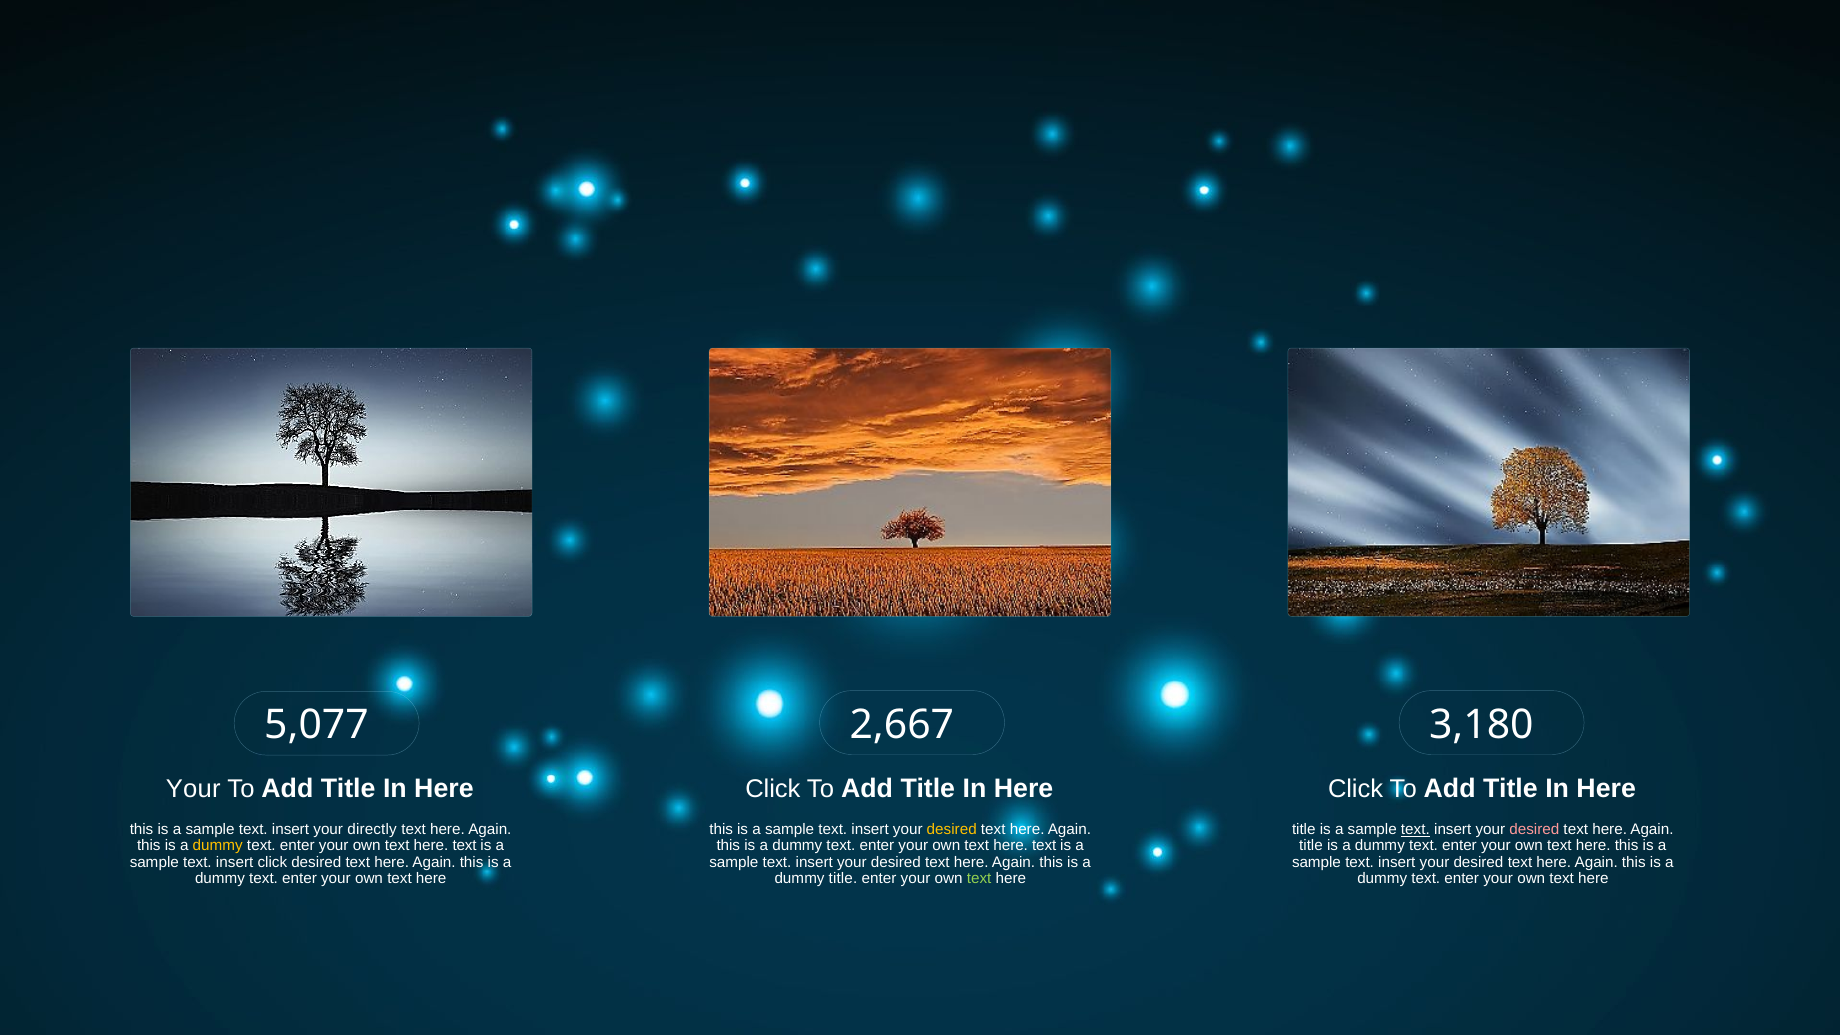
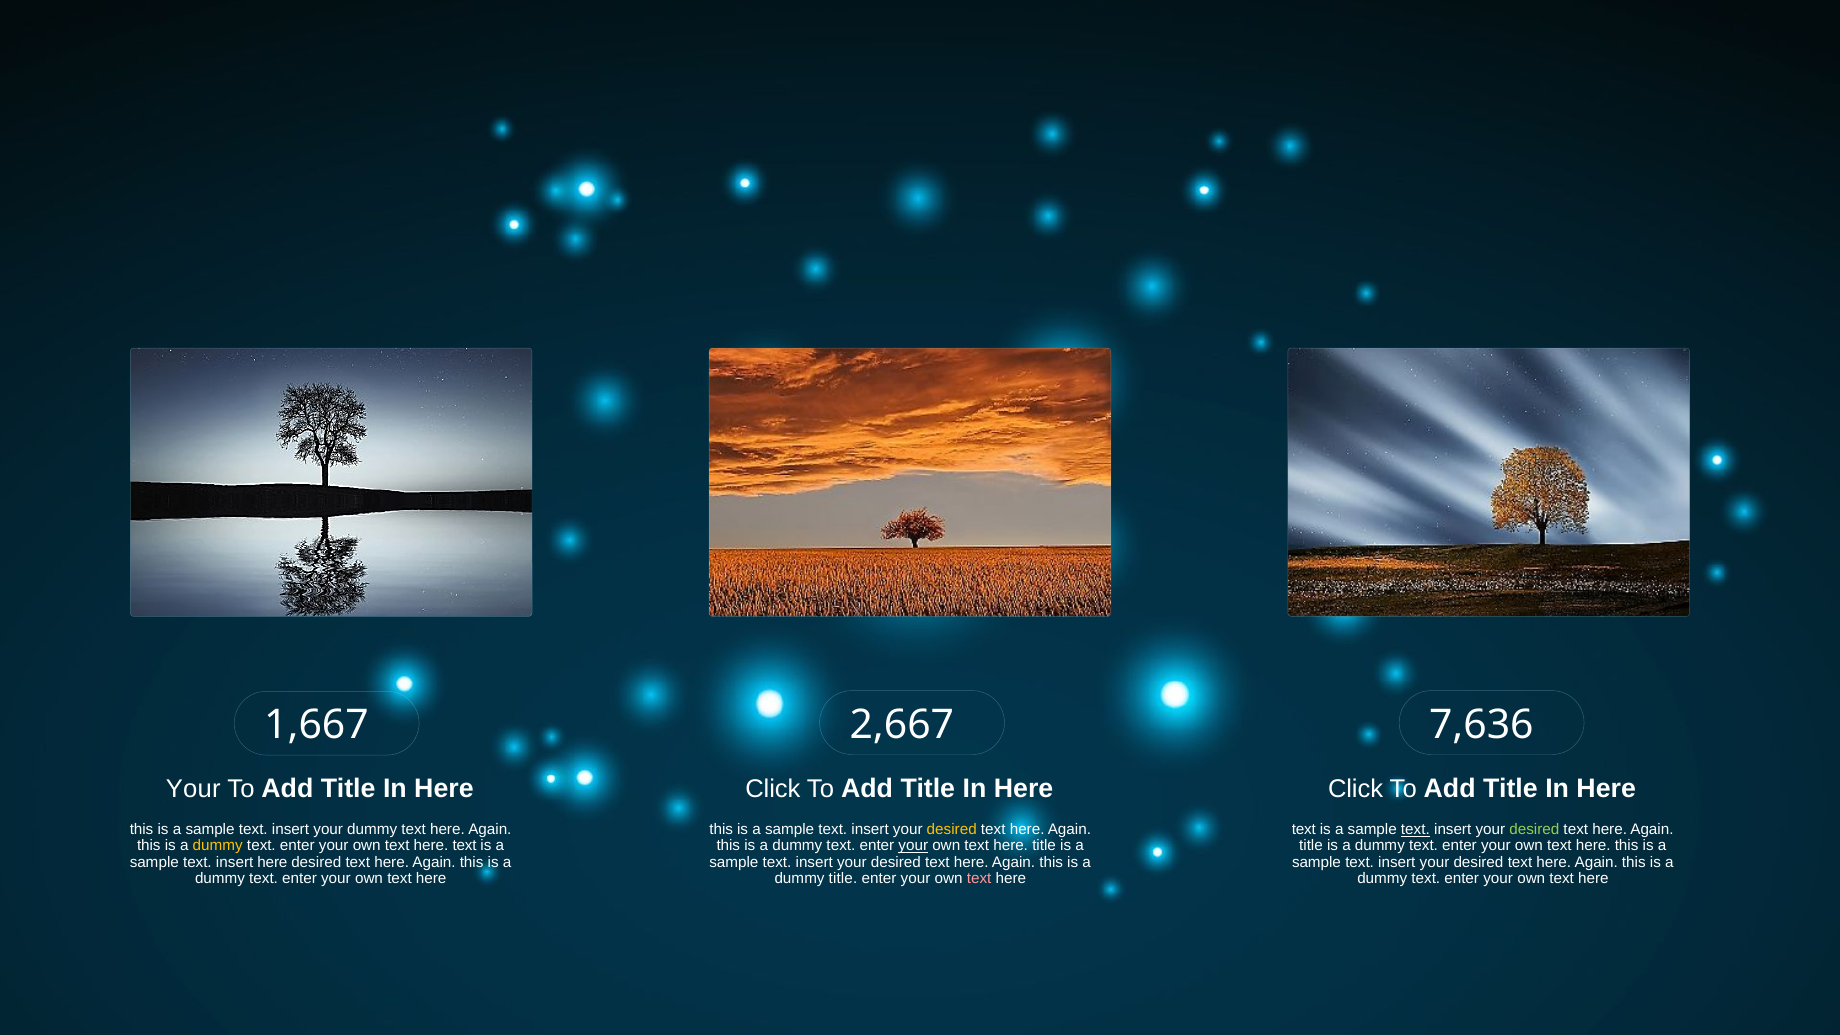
5,077: 5,077 -> 1,667
3,180: 3,180 -> 7,636
your directly: directly -> dummy
title at (1304, 829): title -> text
desired at (1534, 829) colour: pink -> light green
your at (913, 846) underline: none -> present
text at (1044, 846): text -> title
insert click: click -> here
text at (979, 879) colour: light green -> pink
